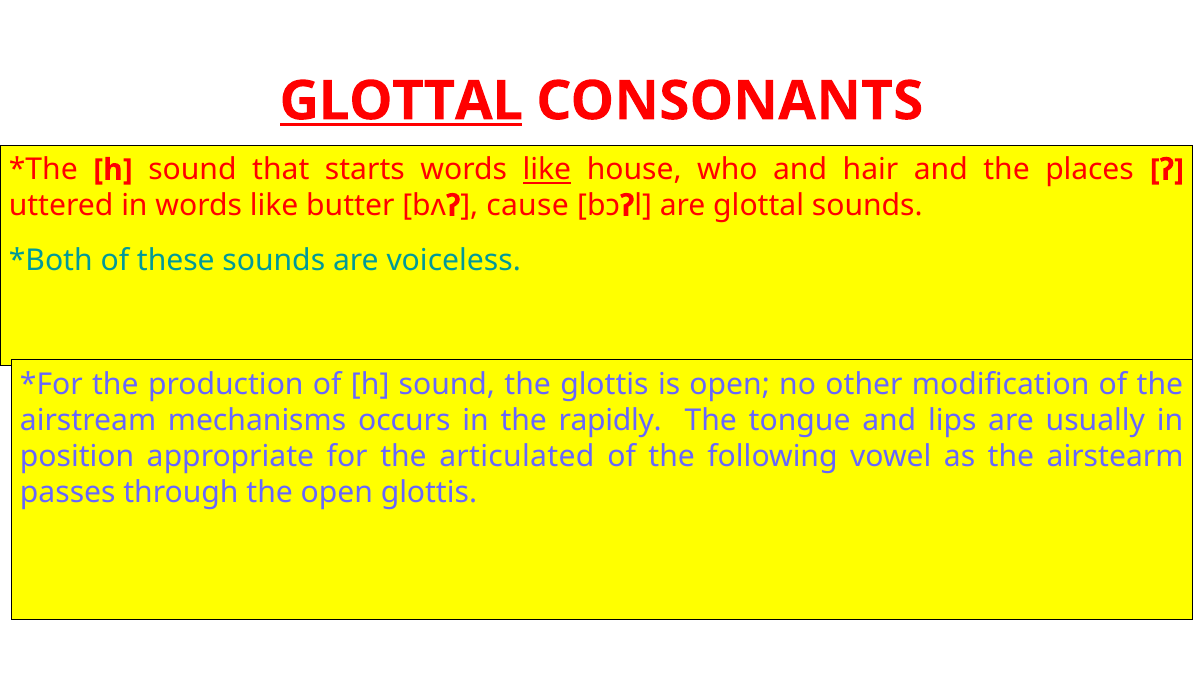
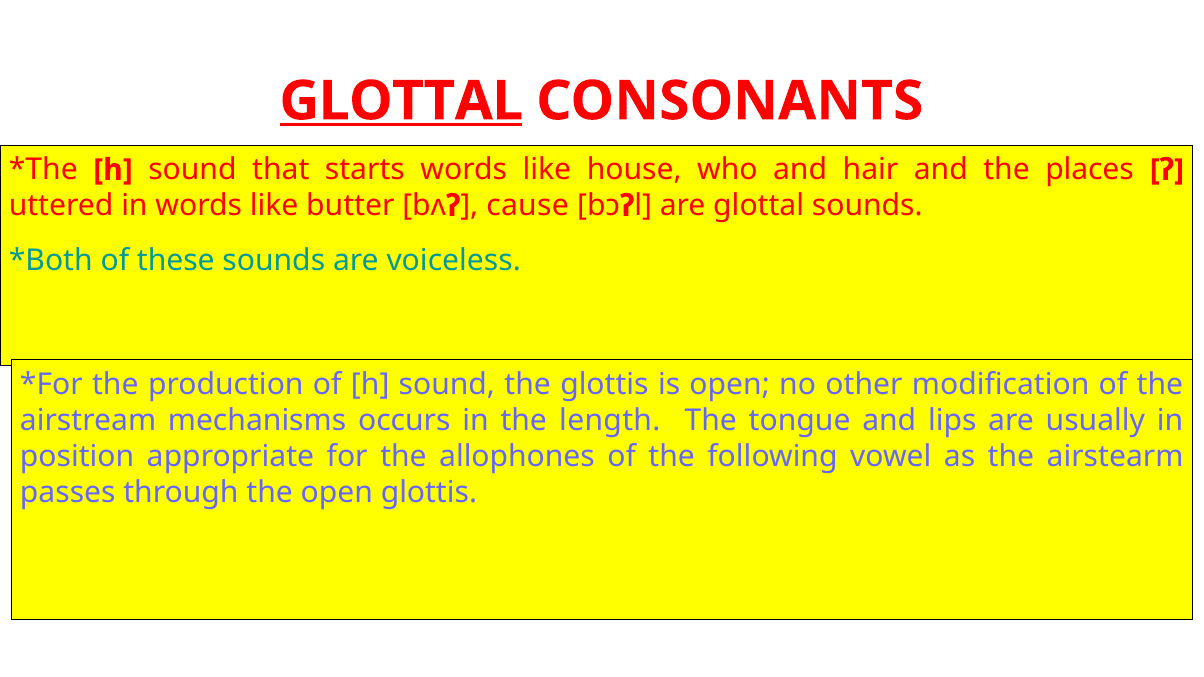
like at (547, 170) underline: present -> none
rapidly: rapidly -> length
articulated: articulated -> allophones
